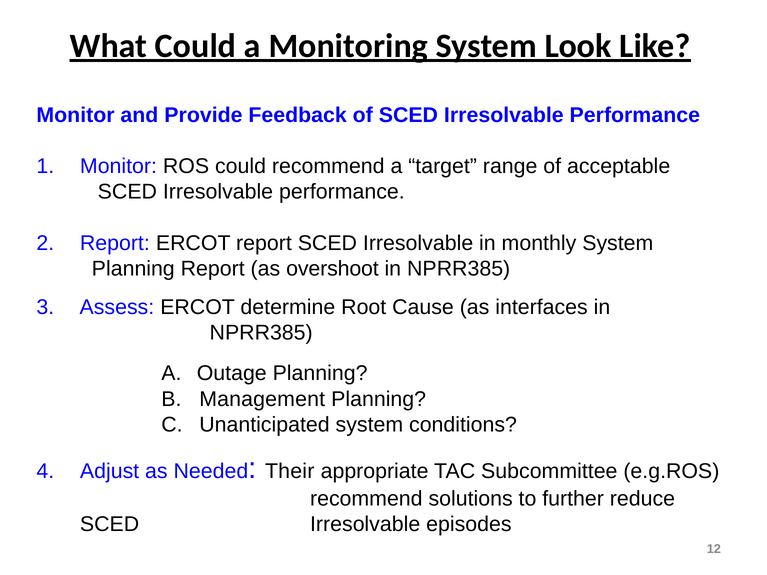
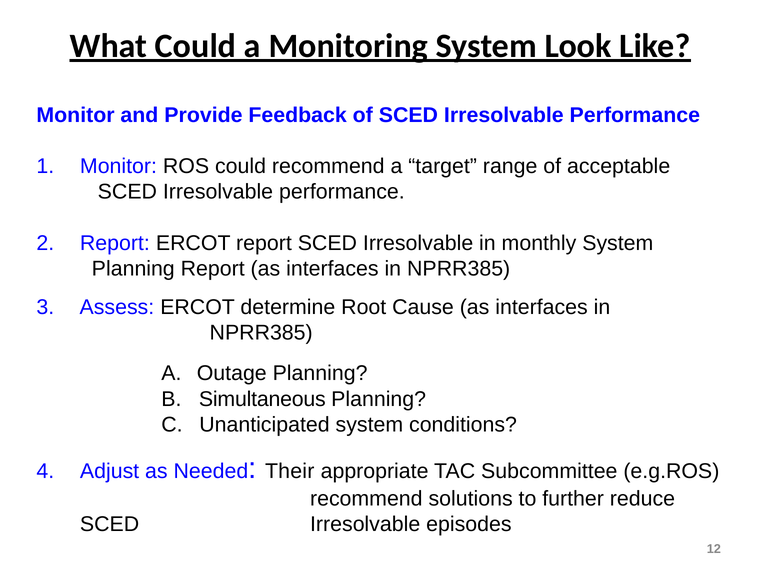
Report as overshoot: overshoot -> interfaces
Management: Management -> Simultaneous
